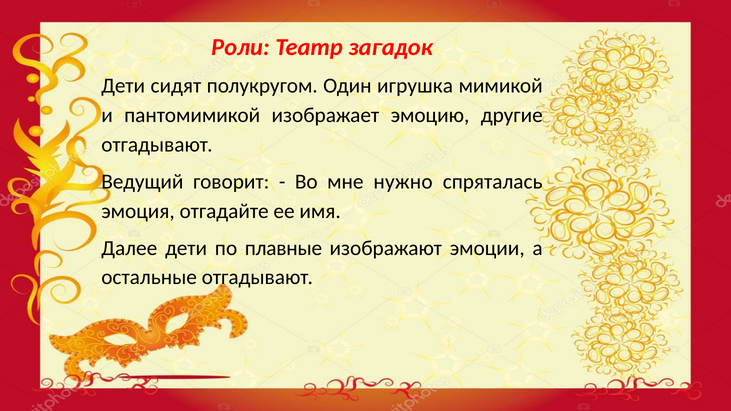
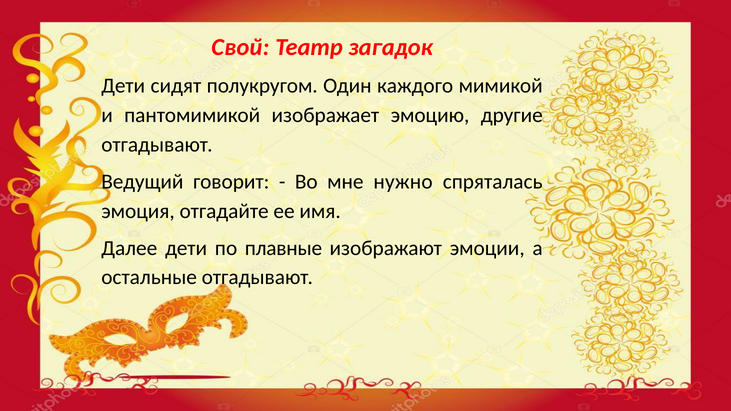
Роли: Роли -> Свой
игрушка: игрушка -> каждого
